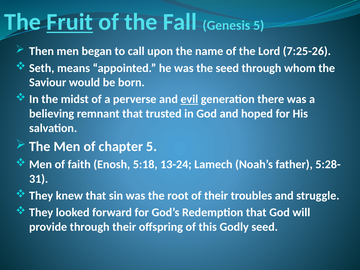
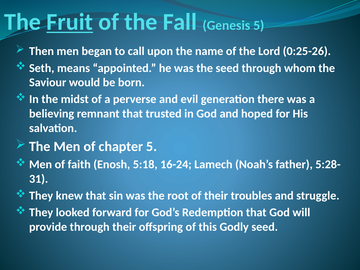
7:25-26: 7:25-26 -> 0:25-26
evil underline: present -> none
13-24: 13-24 -> 16-24
